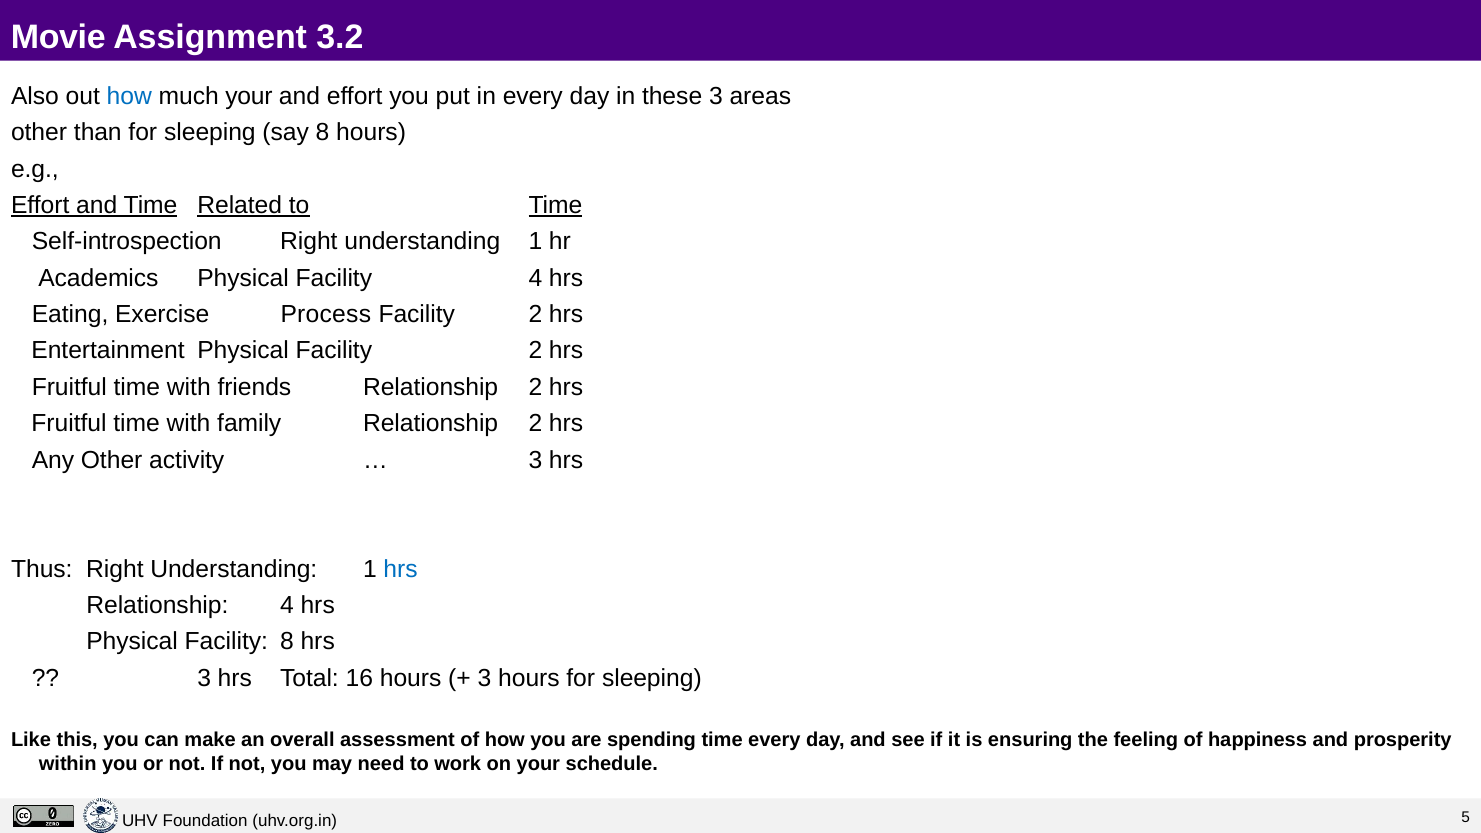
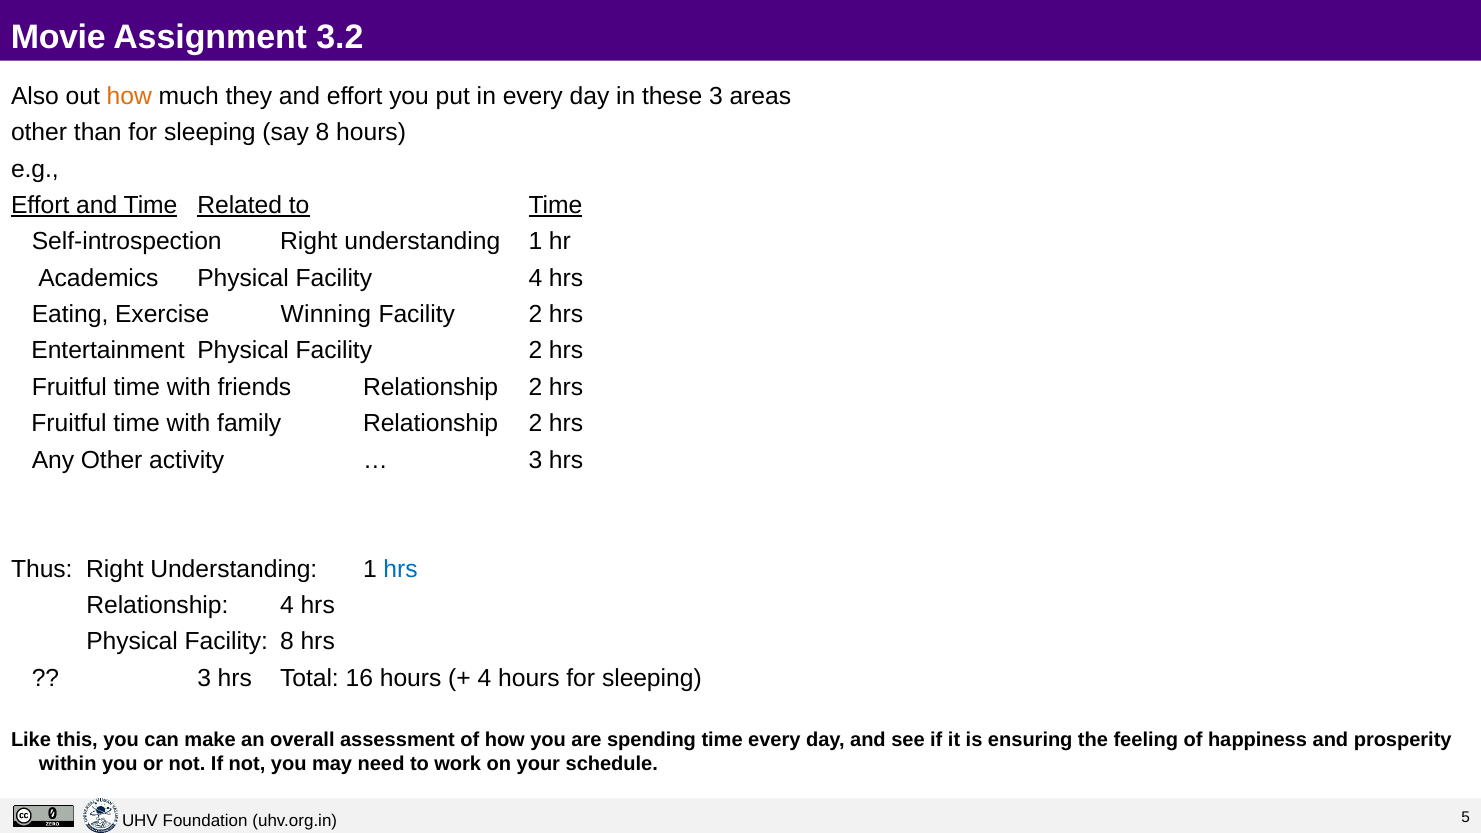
how at (129, 96) colour: blue -> orange
much your: your -> they
Process: Process -> Winning
3 at (484, 678): 3 -> 4
